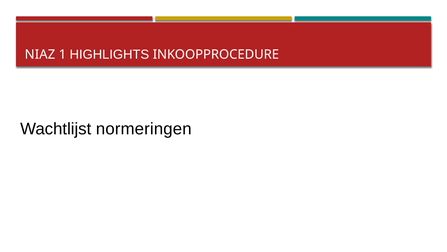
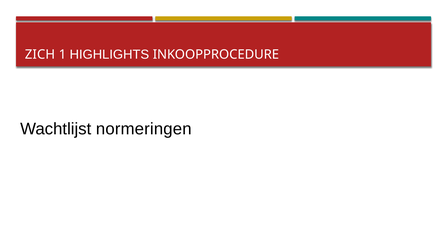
NIAZ: NIAZ -> ZICH
